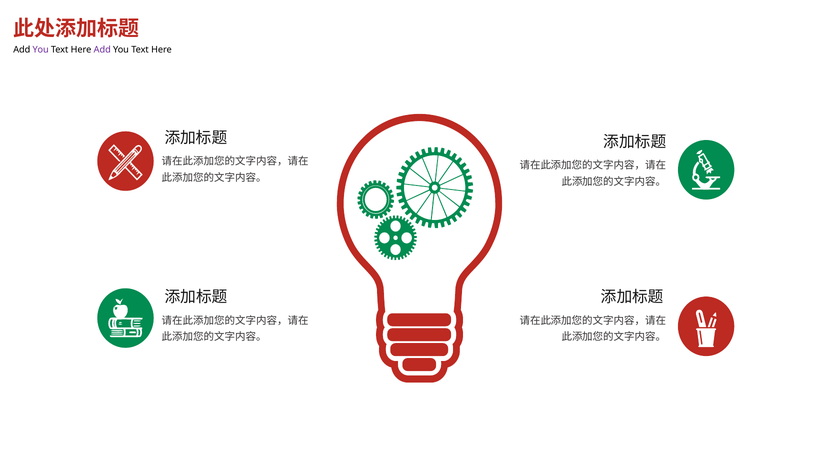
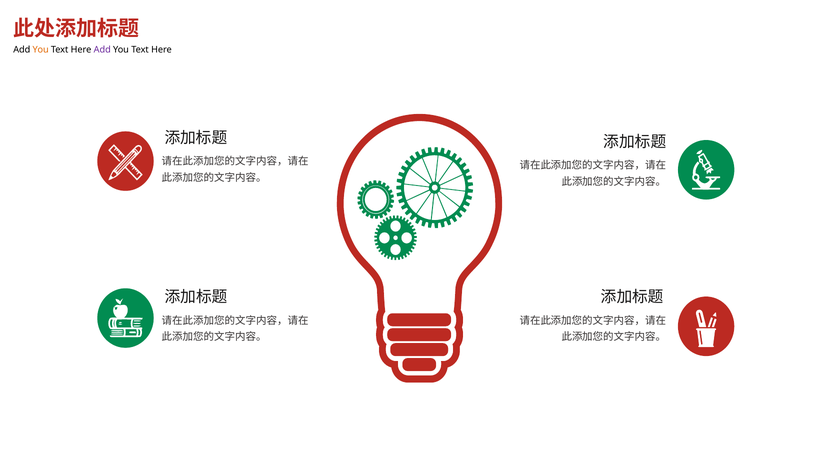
You at (41, 50) colour: purple -> orange
